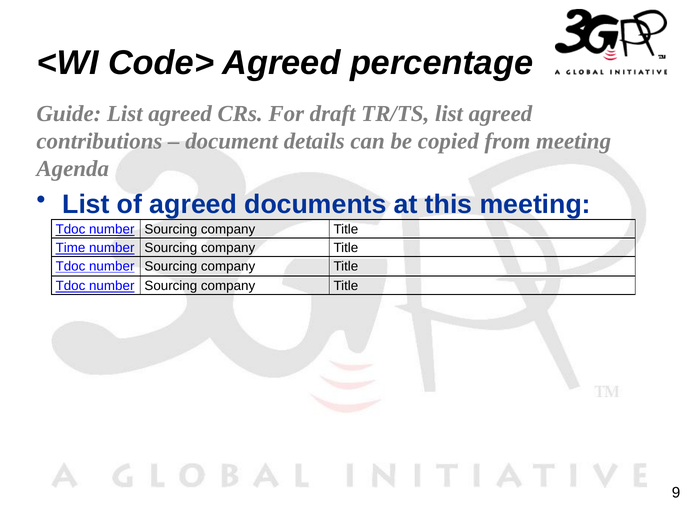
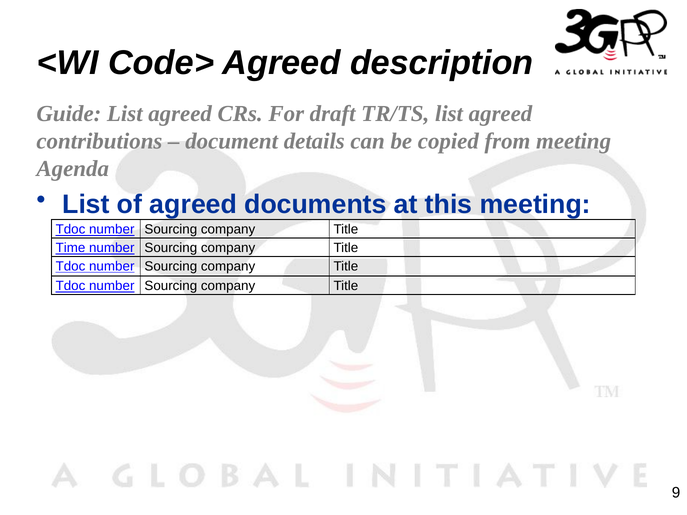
percentage: percentage -> description
